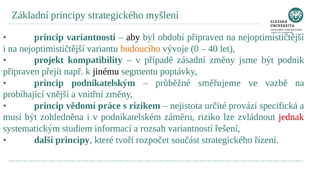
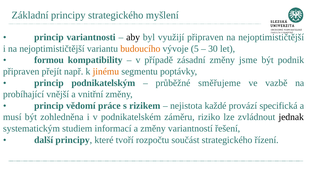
období: období -> využijí
0: 0 -> 5
40: 40 -> 30
projekt: projekt -> formou
jinému colour: black -> orange
určité: určité -> každé
jednak colour: red -> black
a rozsah: rozsah -> změny
rozpočet: rozpočet -> rozpočtu
